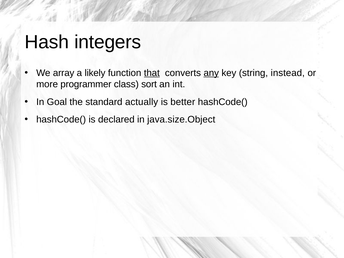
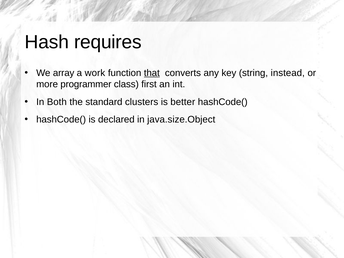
integers: integers -> requires
likely: likely -> work
any underline: present -> none
sort: sort -> first
Goal: Goal -> Both
actually: actually -> clusters
